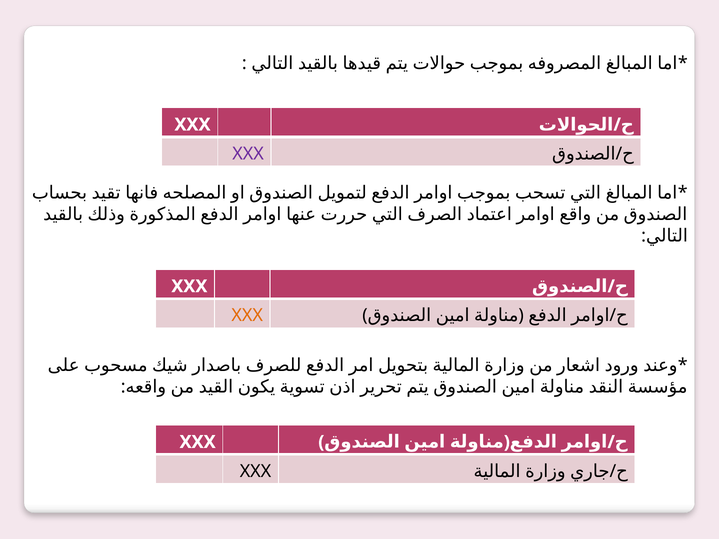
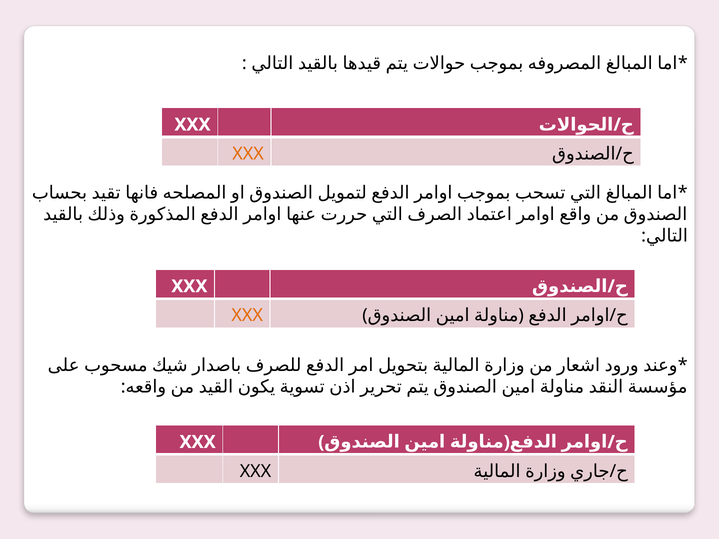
XXX at (248, 154) colour: purple -> orange
